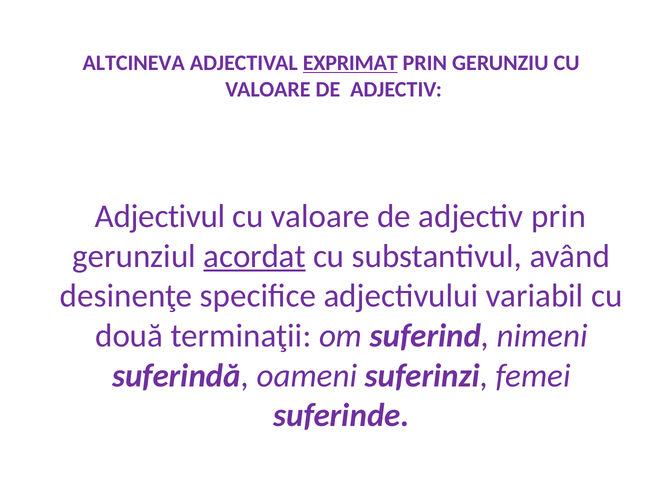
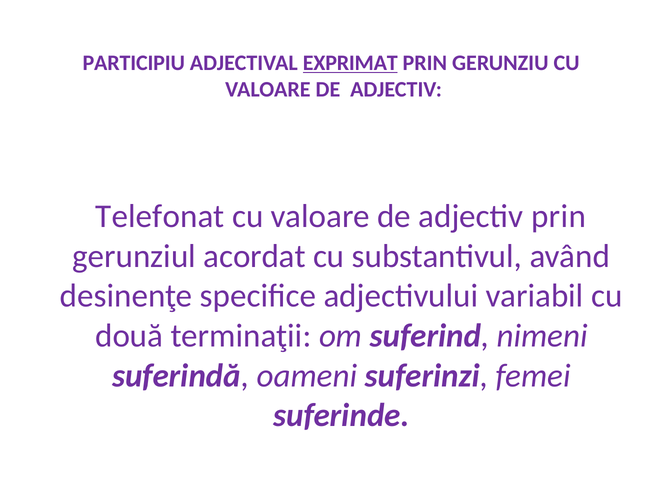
ALTCINEVA: ALTCINEVA -> PARTICIPIU
Adjectivul: Adjectivul -> Telefonat
acordat underline: present -> none
